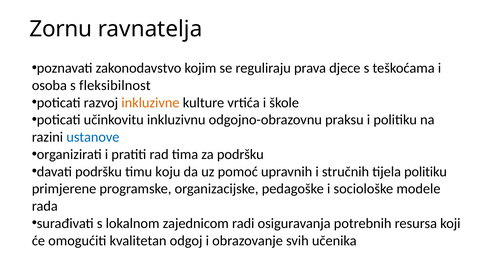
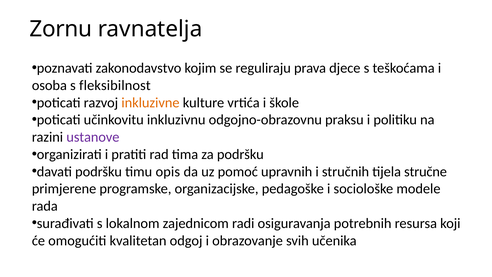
ustanove colour: blue -> purple
koju: koju -> opis
tijela politiku: politiku -> stručne
